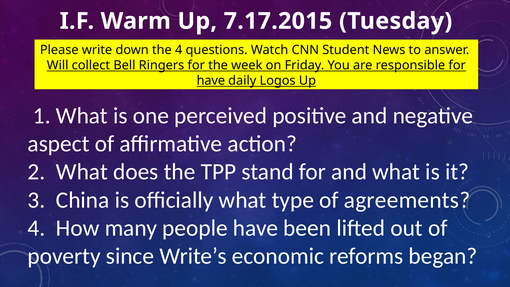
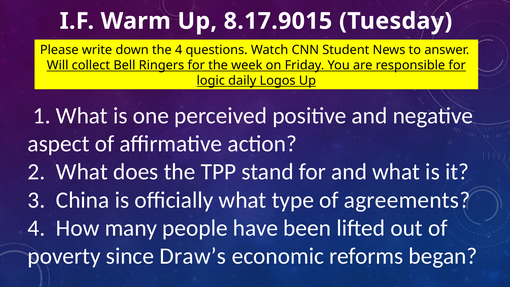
7.17.2015: 7.17.2015 -> 8.17.9015
have at (211, 81): have -> logic
Write’s: Write’s -> Draw’s
